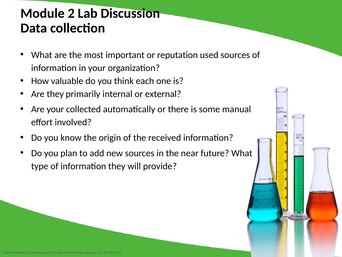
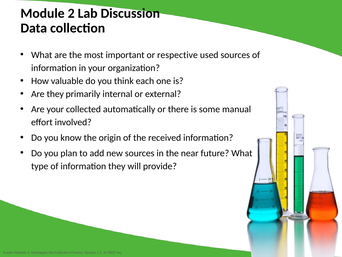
reputation: reputation -> respective
